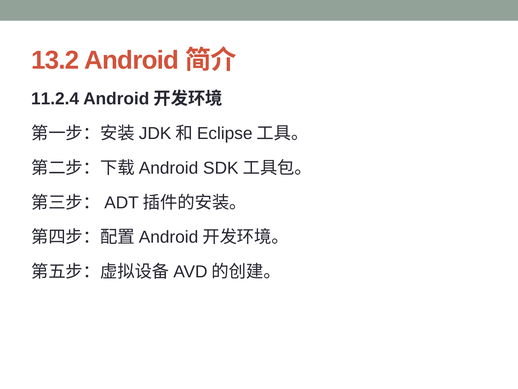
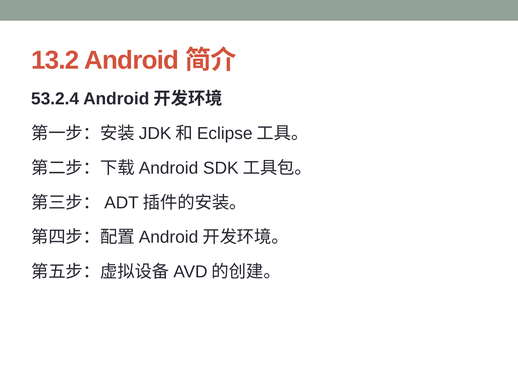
11.2.4: 11.2.4 -> 53.2.4
